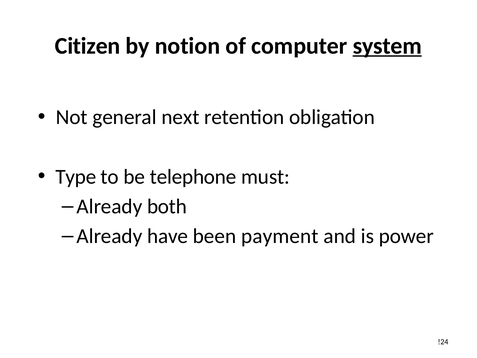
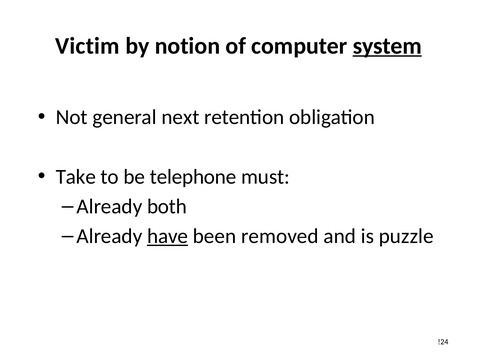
Citizen: Citizen -> Victim
Type: Type -> Take
have underline: none -> present
payment: payment -> removed
power: power -> puzzle
